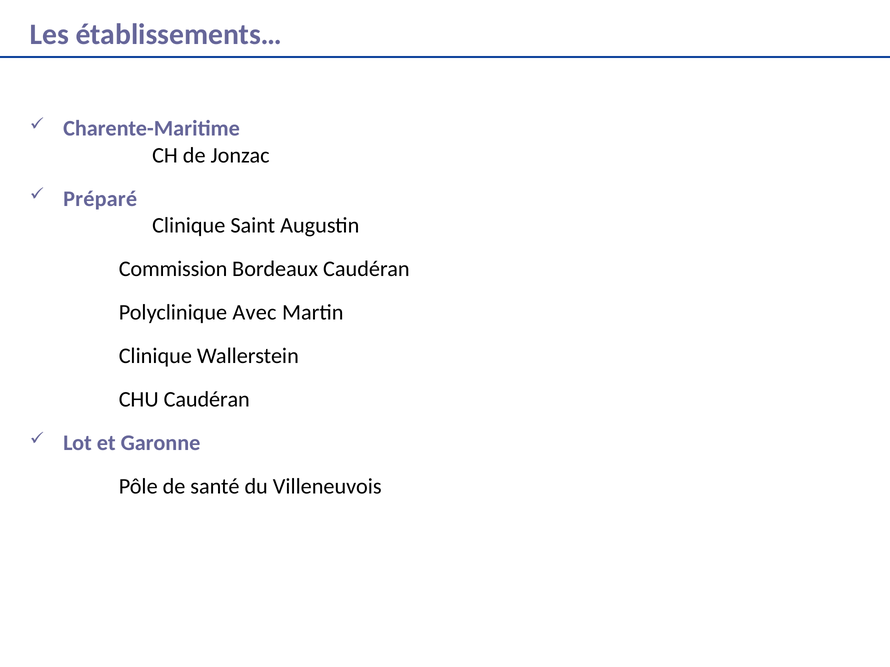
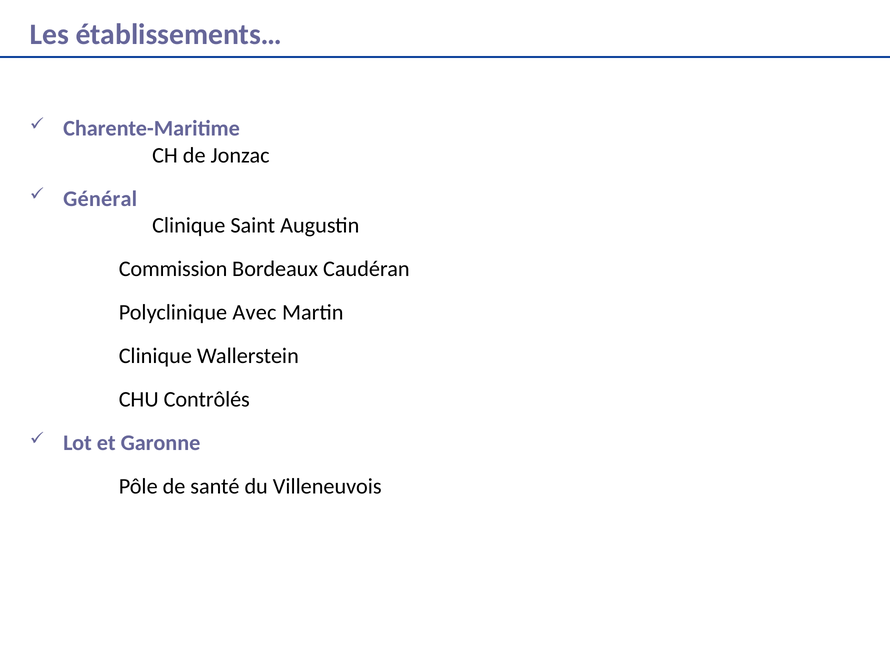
Préparé: Préparé -> Général
CHU Caudéran: Caudéran -> Contrôlés
